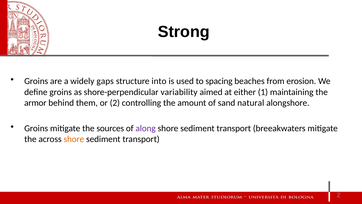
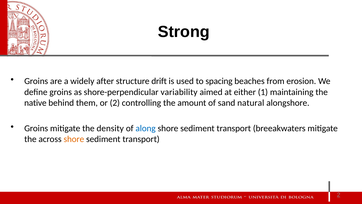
gaps: gaps -> after
into: into -> drift
armor: armor -> native
sources: sources -> density
along colour: purple -> blue
